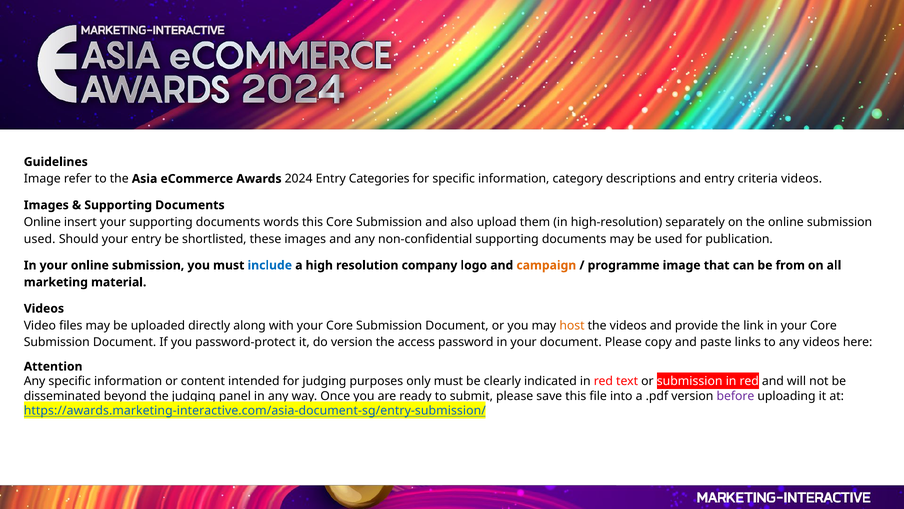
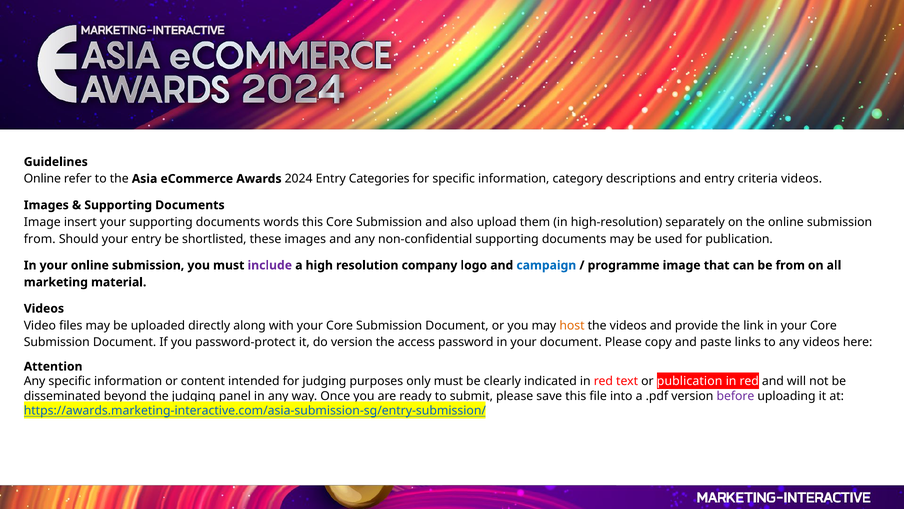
Image at (42, 179): Image -> Online
Online at (42, 222): Online -> Image
used at (40, 239): used -> from
include colour: blue -> purple
campaign colour: orange -> blue
or submission: submission -> publication
https://awards.marketing-interactive.com/asia-document-sg/entry-submission/: https://awards.marketing-interactive.com/asia-document-sg/entry-submission/ -> https://awards.marketing-interactive.com/asia-submission-sg/entry-submission/
